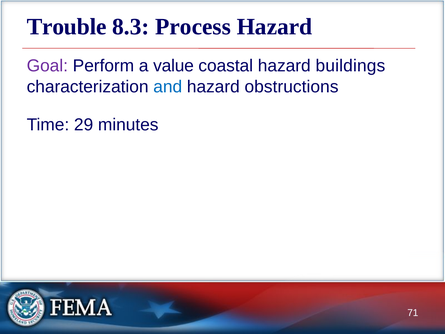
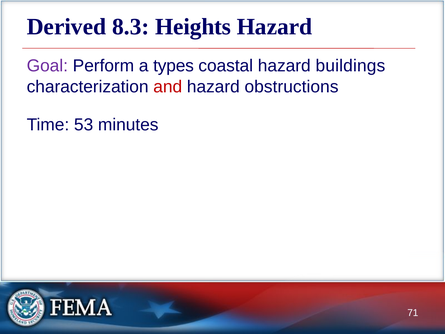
Trouble: Trouble -> Derived
Process: Process -> Heights
value: value -> types
and colour: blue -> red
29: 29 -> 53
